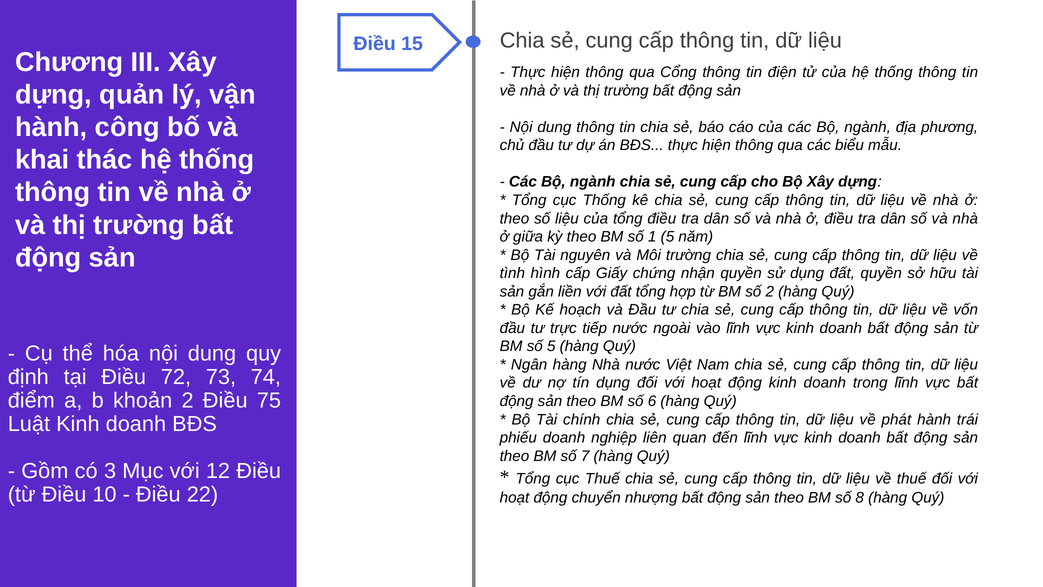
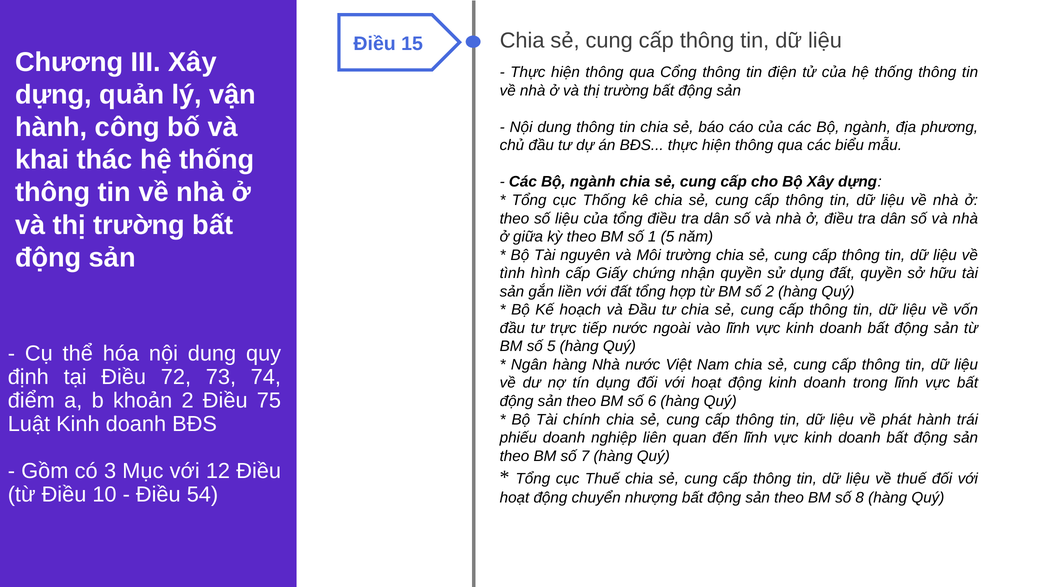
22: 22 -> 54
